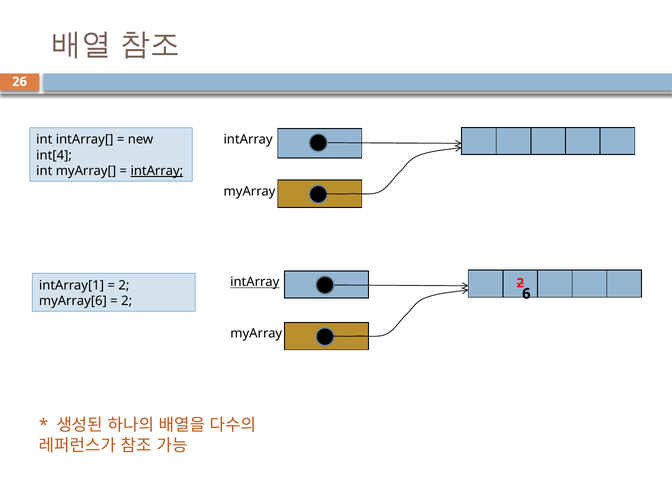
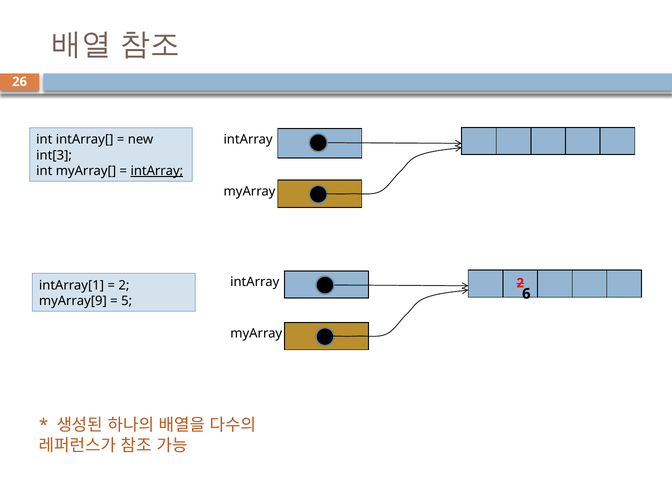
int[4: int[4 -> int[3
intArray at (255, 282) underline: present -> none
myArray[6: myArray[6 -> myArray[9
2 at (127, 301): 2 -> 5
